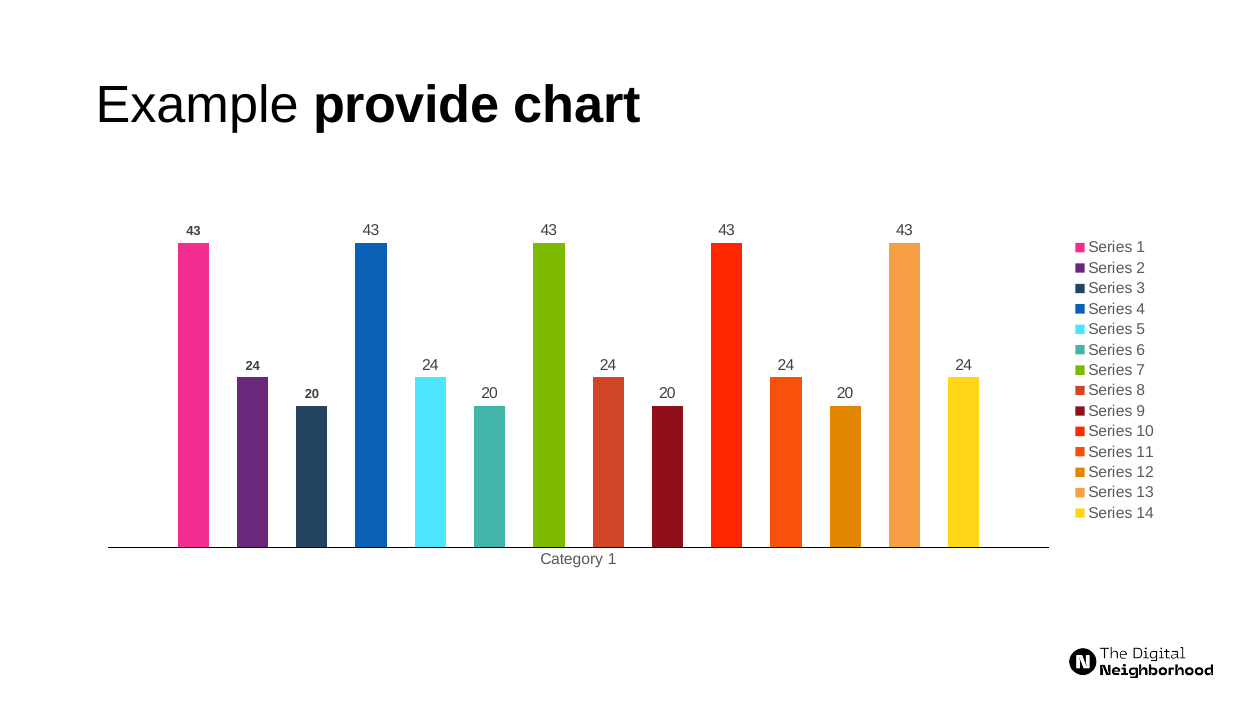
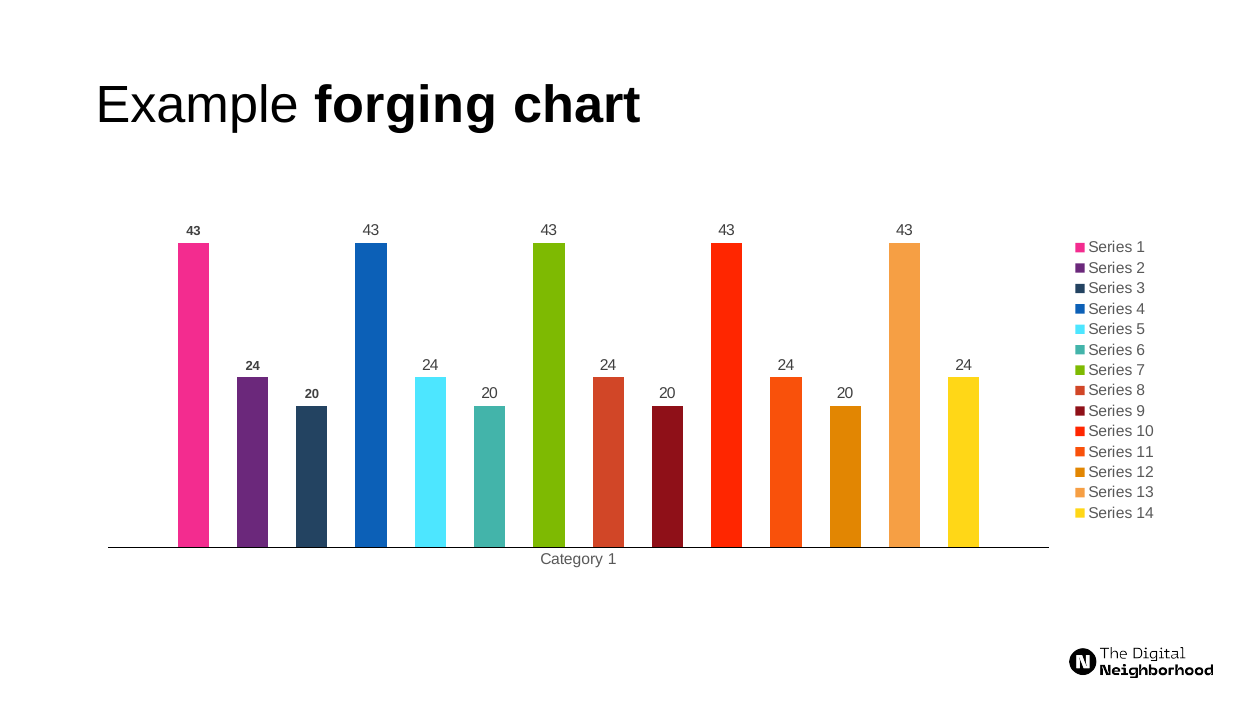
provide: provide -> forging
